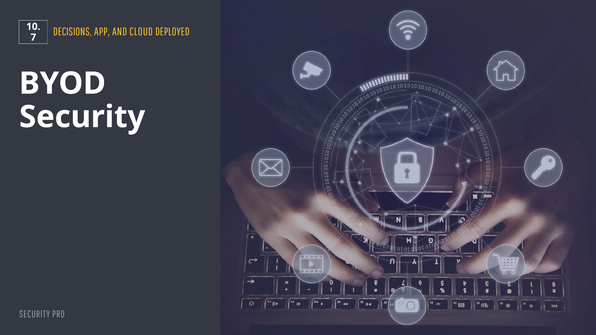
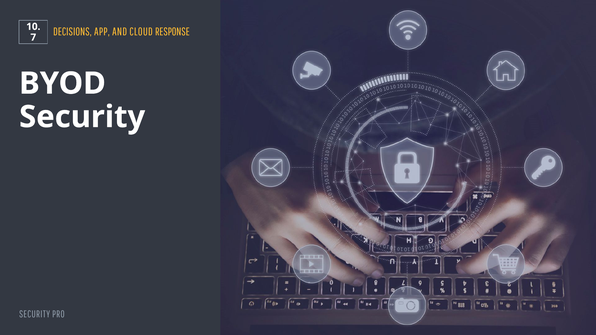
DEPLOYED: DEPLOYED -> RESPONSE
